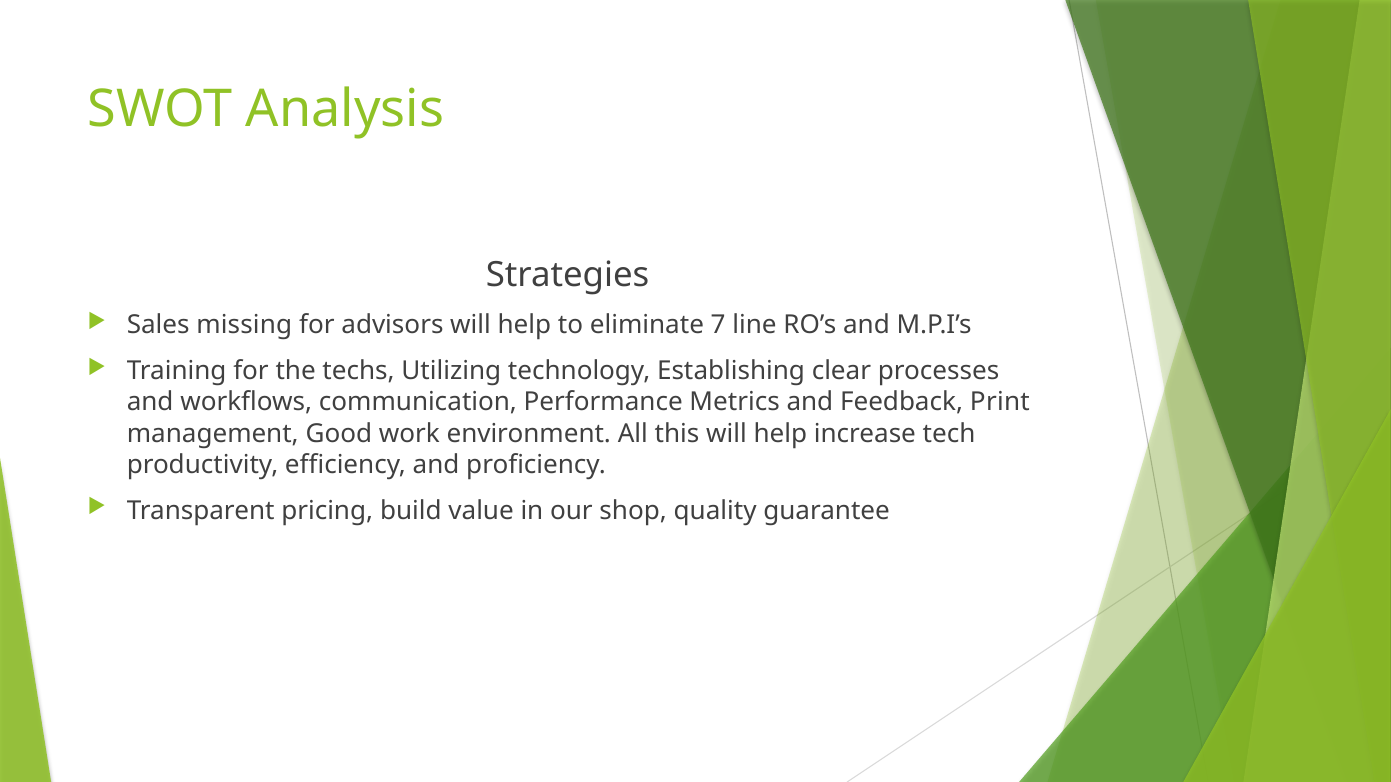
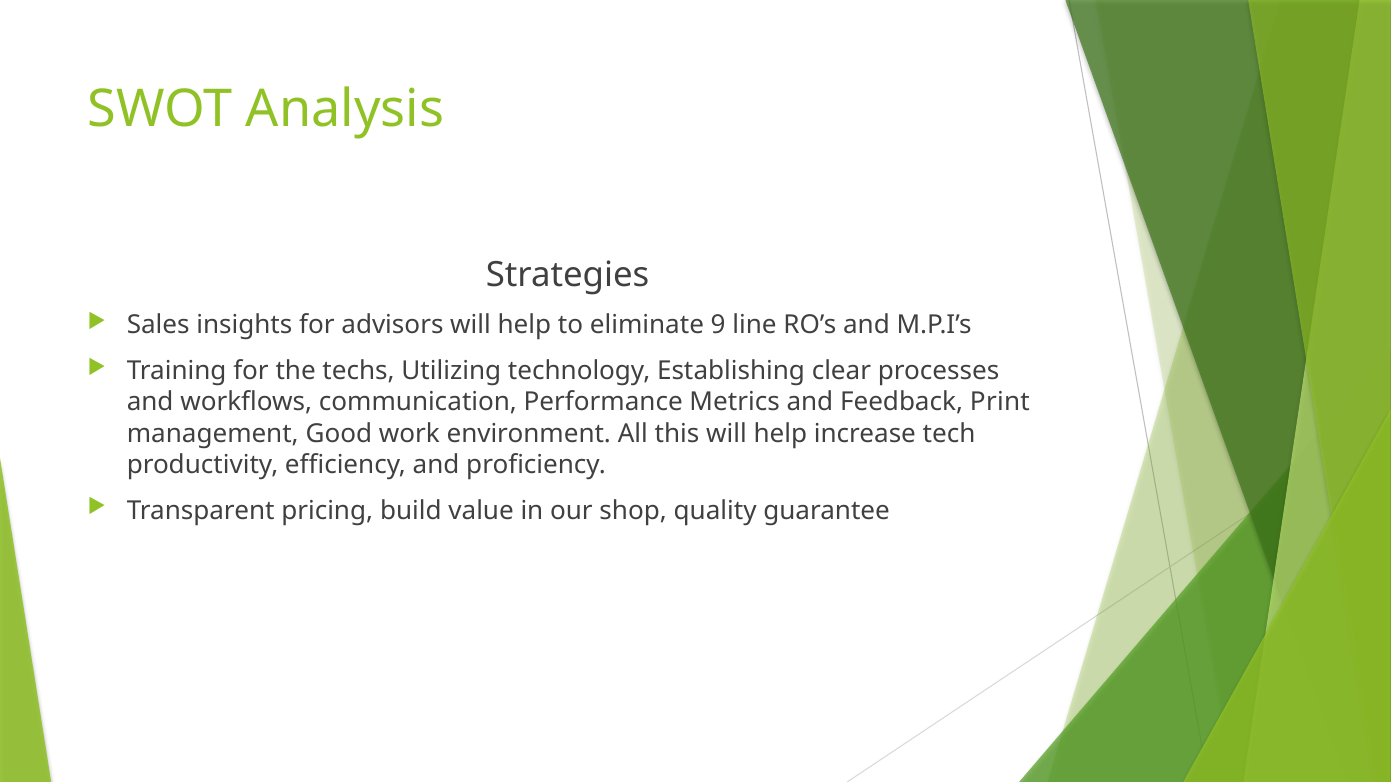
missing: missing -> insights
7: 7 -> 9
